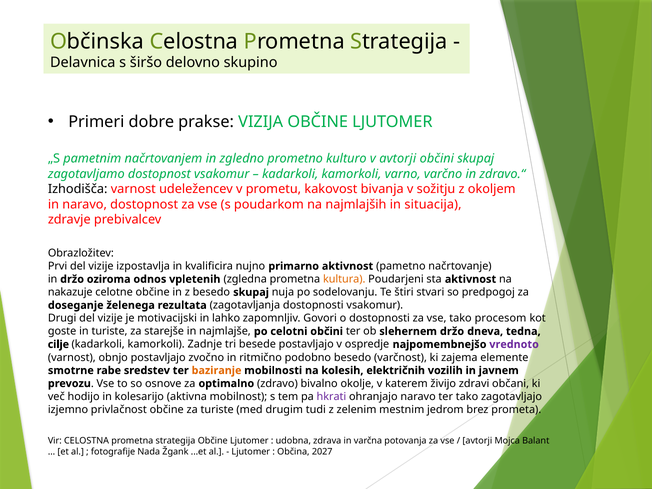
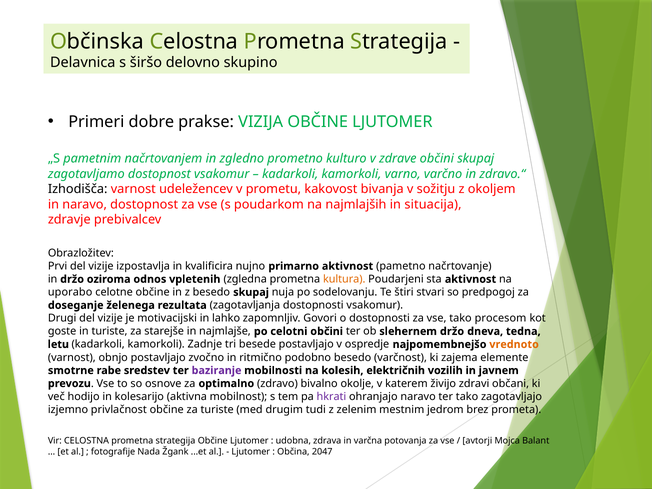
v avtorji: avtorji -> zdrave
nakazuje: nakazuje -> uporabo
cilje: cilje -> letu
vrednoto colour: purple -> orange
baziranje colour: orange -> purple
2027: 2027 -> 2047
